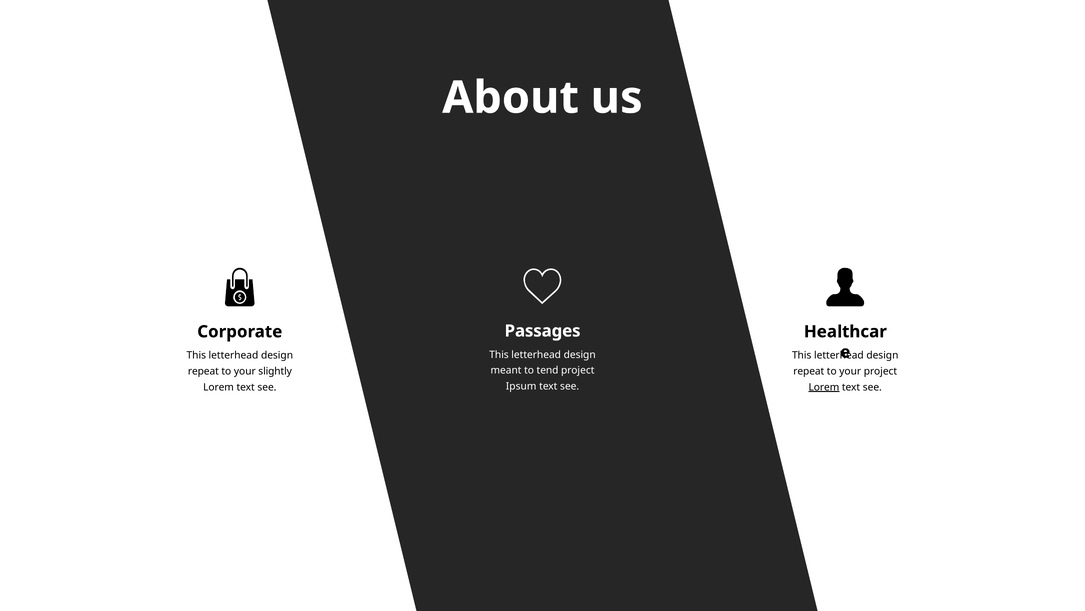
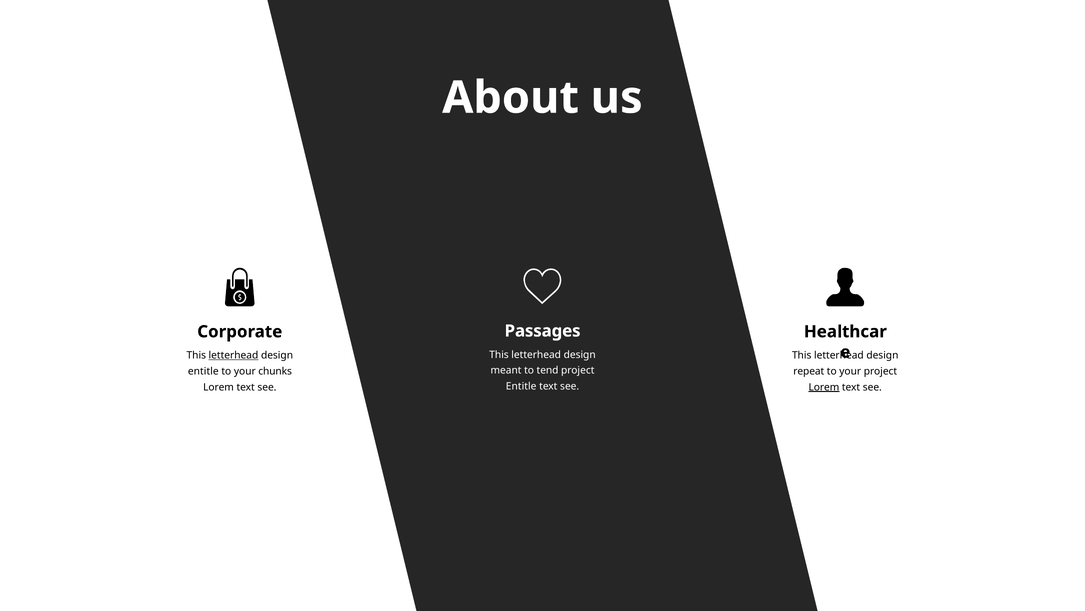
letterhead at (233, 355) underline: none -> present
repeat at (203, 371): repeat -> entitle
slightly: slightly -> chunks
Ipsum at (521, 386): Ipsum -> Entitle
